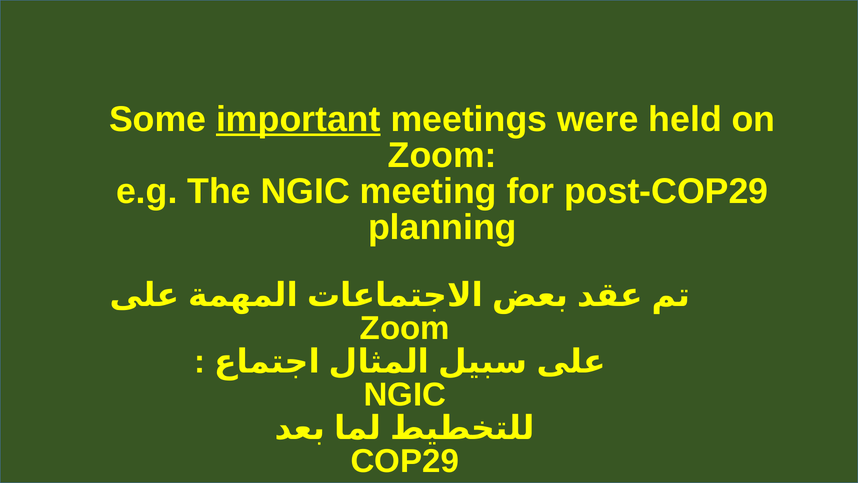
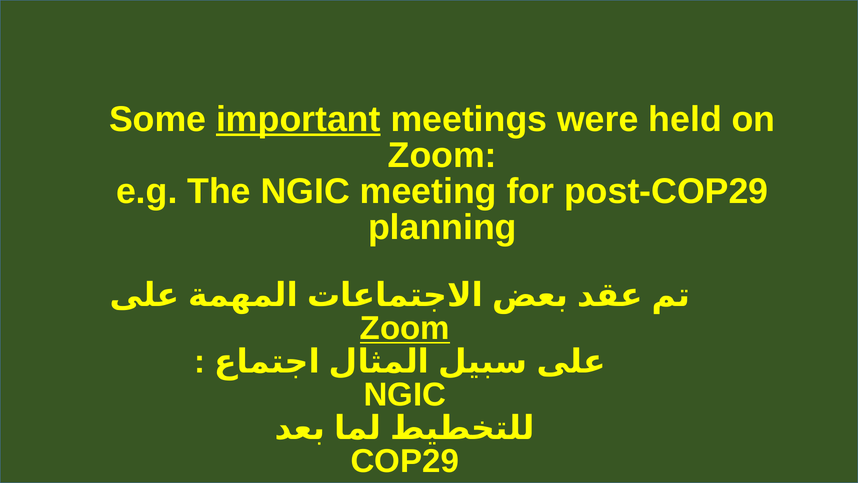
Zoom at (405, 328) underline: none -> present
